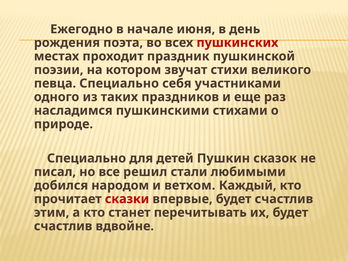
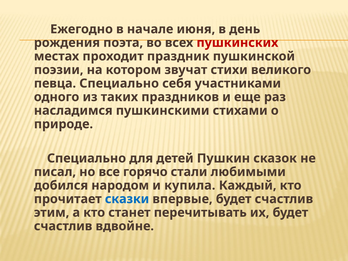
решил: решил -> горячо
ветхом: ветхом -> купила
сказки colour: red -> blue
